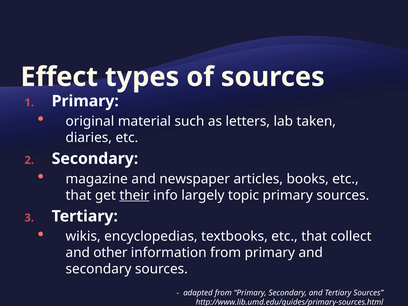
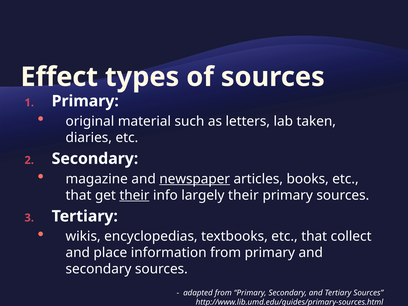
newspaper underline: none -> present
largely topic: topic -> their
other: other -> place
